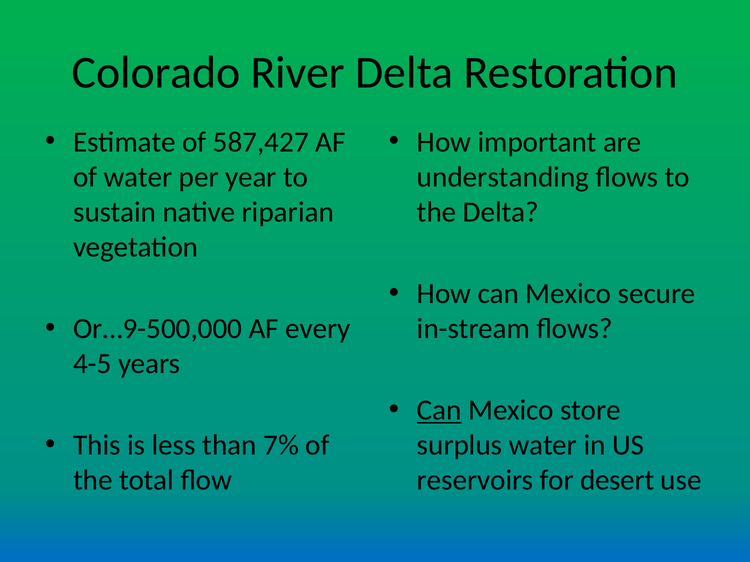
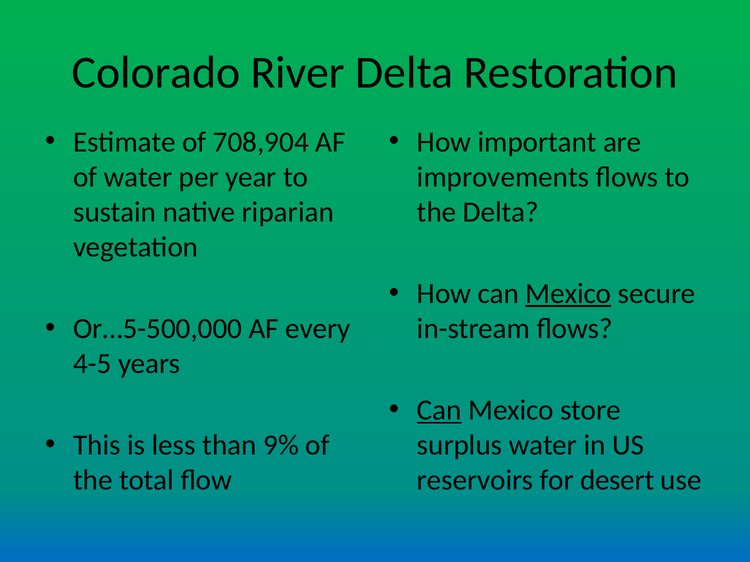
587,427: 587,427 -> 708,904
understanding: understanding -> improvements
Mexico at (568, 294) underline: none -> present
Or…9-500,000: Or…9-500,000 -> Or…5-500,000
7%: 7% -> 9%
